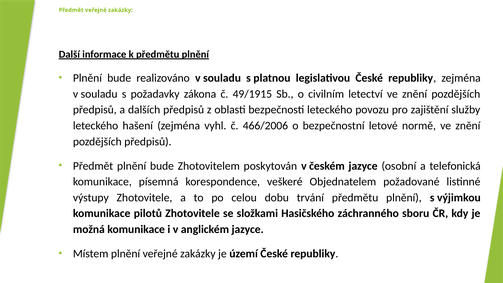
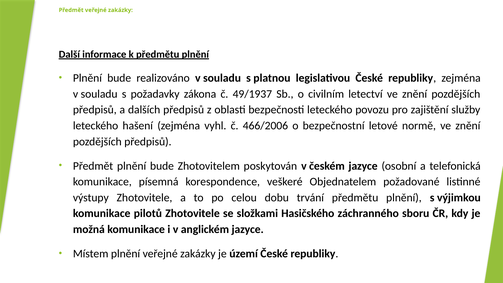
49/1915: 49/1915 -> 49/1937
